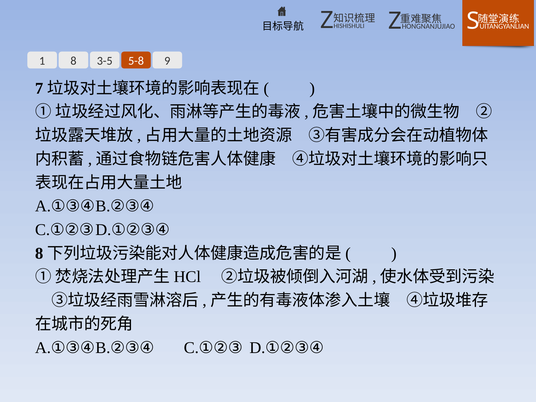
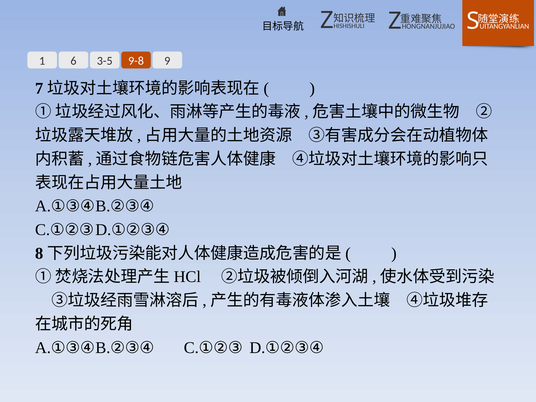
8: 8 -> 6
5-8: 5-8 -> 9-8
